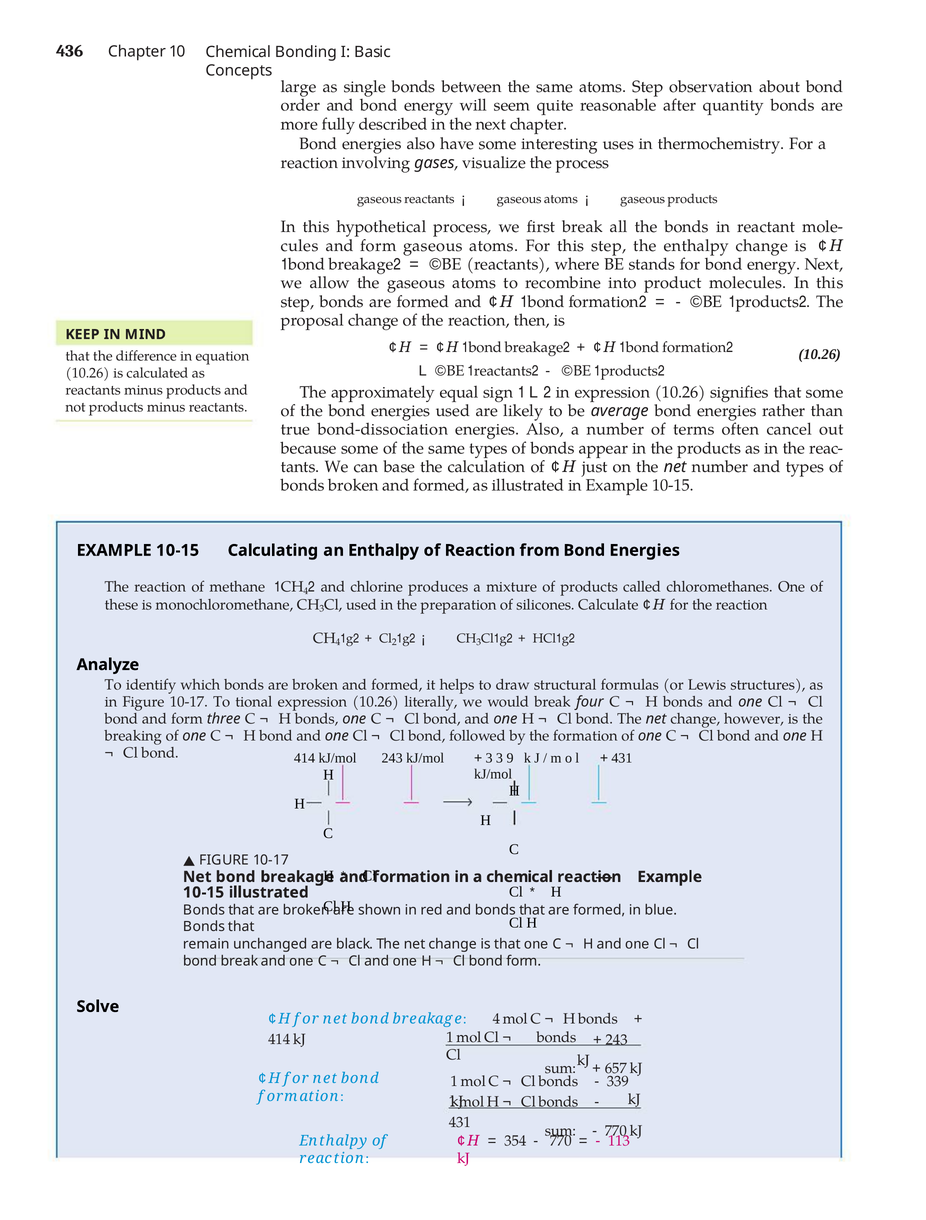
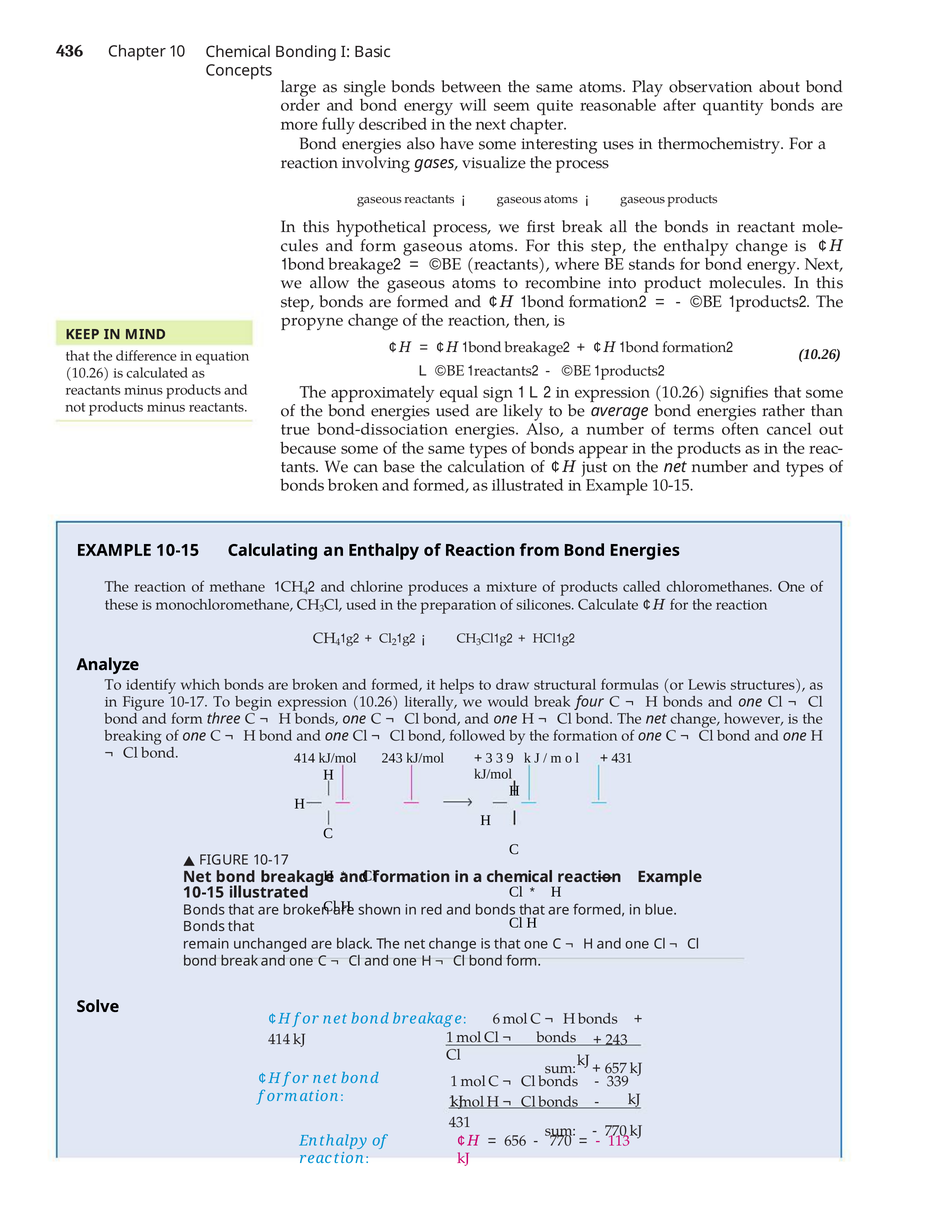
atoms Step: Step -> Play
proposal: proposal -> propyne
tional: tional -> begin
breakage 4: 4 -> 6
354: 354 -> 656
